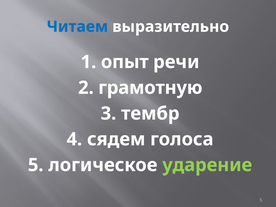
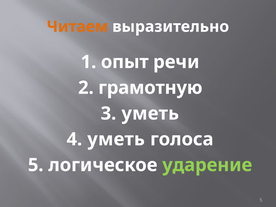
Читаем colour: blue -> orange
3 тембр: тембр -> уметь
4 сядем: сядем -> уметь
